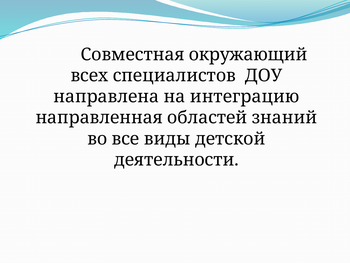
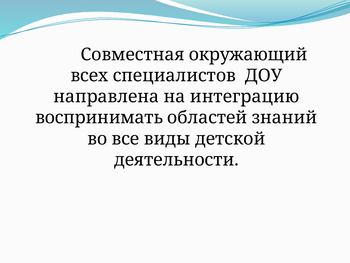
направленная: направленная -> воспринимать
